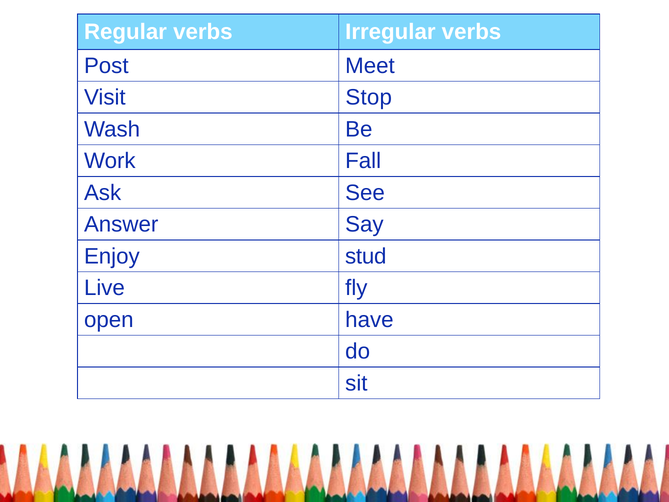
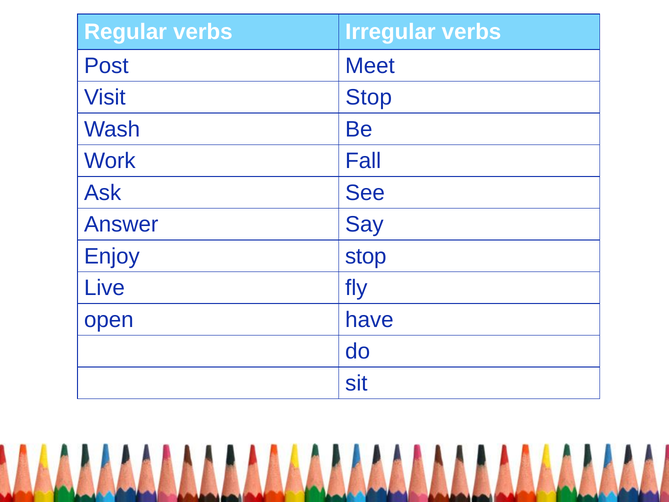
Enjoy stud: stud -> stop
